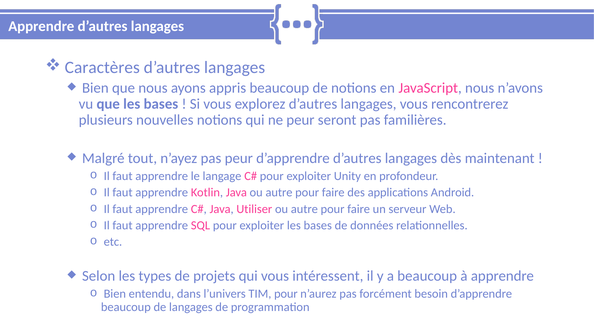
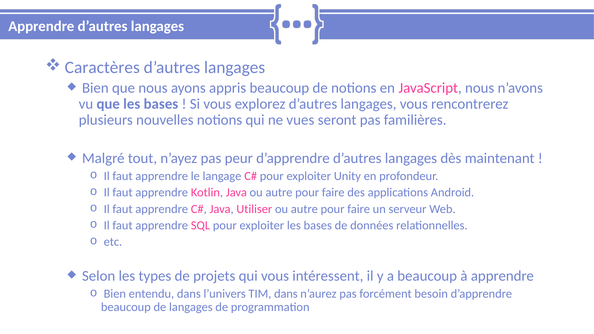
ne peur: peur -> vues
TIM pour: pour -> dans
